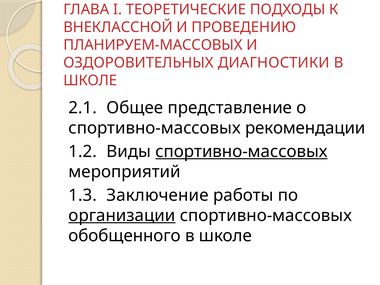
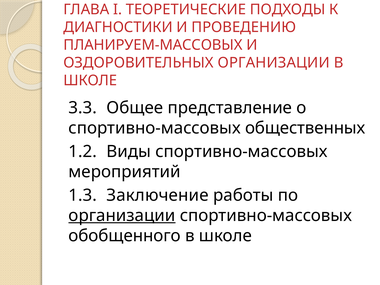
ВНЕКЛАССНОЙ: ВНЕКЛАССНОЙ -> ДИАГНОСТИКИ
ОЗДОРОВИТЕЛЬНЫХ ДИАГНОСТИКИ: ДИАГНОСТИКИ -> ОРГАНИЗАЦИИ
2.1: 2.1 -> 3.3
рекомендации: рекомендации -> общественных
спортивно-массовых at (241, 152) underline: present -> none
